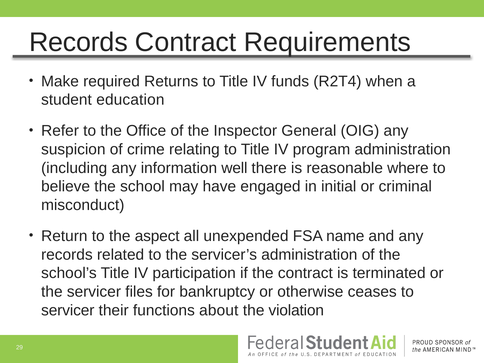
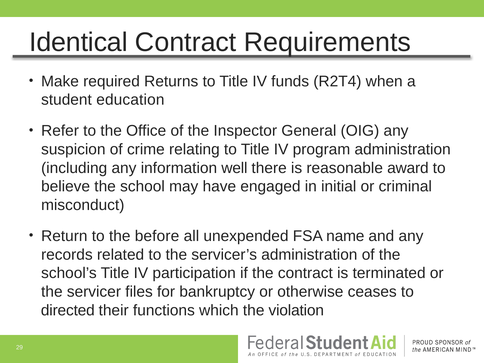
Records at (78, 42): Records -> Identical
where: where -> award
aspect: aspect -> before
servicer at (68, 310): servicer -> directed
about: about -> which
